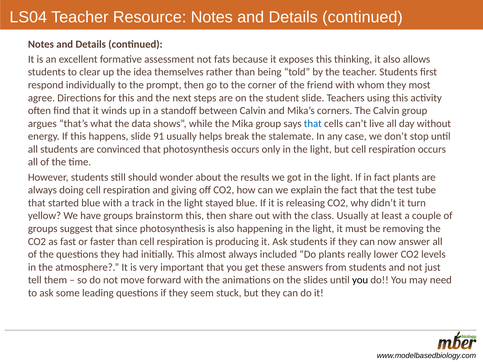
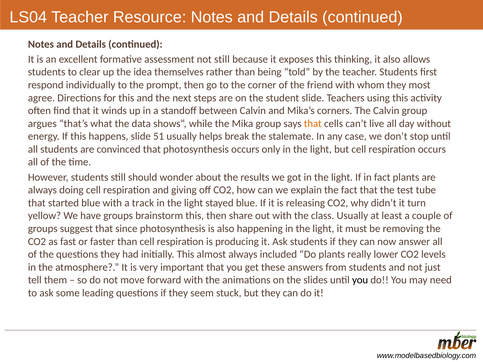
not fats: fats -> still
that at (313, 124) colour: blue -> orange
91: 91 -> 51
